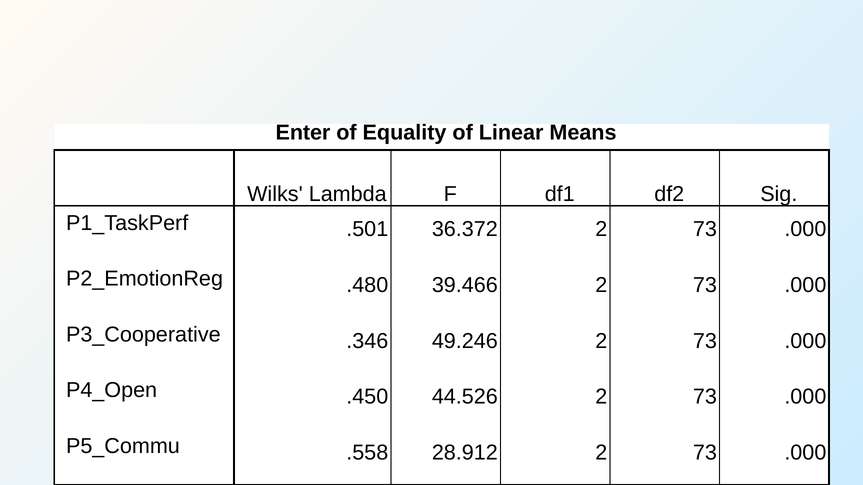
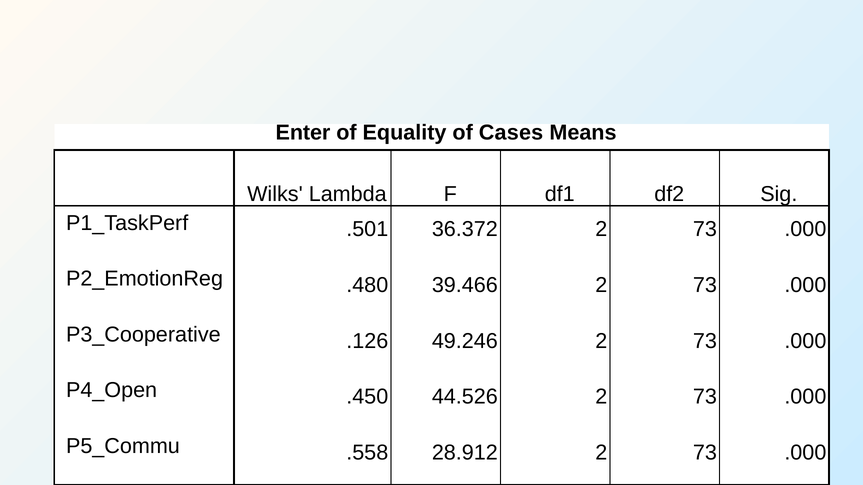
Linear: Linear -> Cases
.346: .346 -> .126
